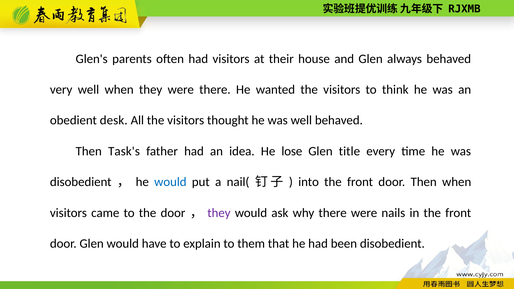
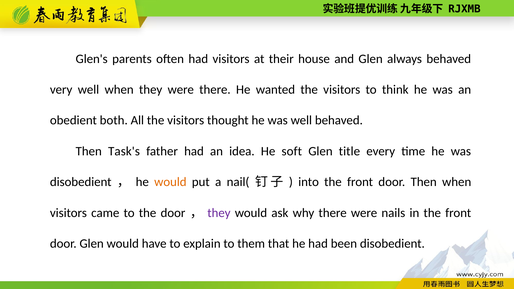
desk: desk -> both
lose: lose -> soft
would at (170, 182) colour: blue -> orange
